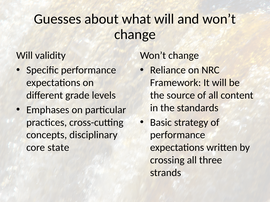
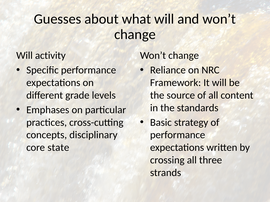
validity: validity -> activity
